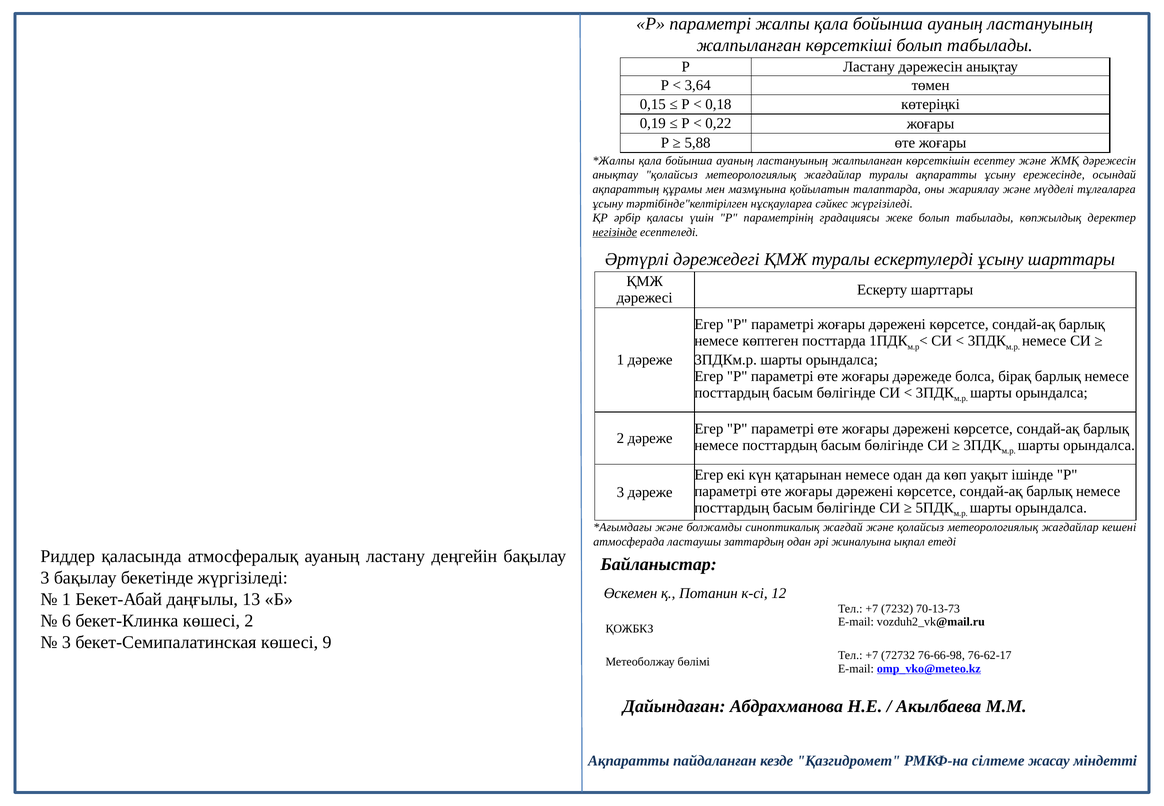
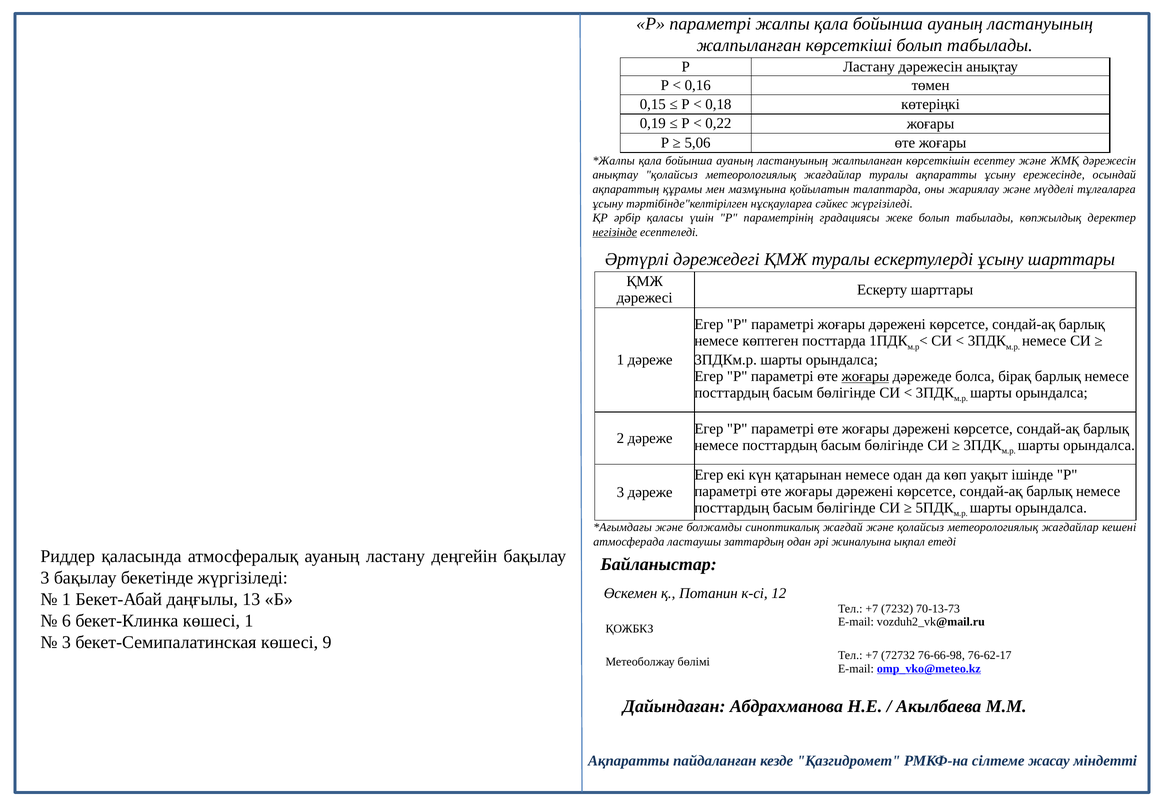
3,64: 3,64 -> 0,16
5,88: 5,88 -> 5,06
жоғары at (865, 376) underline: none -> present
көшесі 2: 2 -> 1
